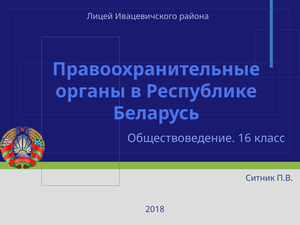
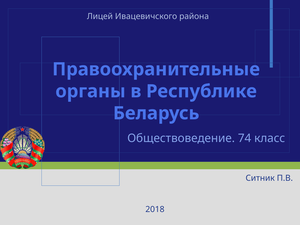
16: 16 -> 74
